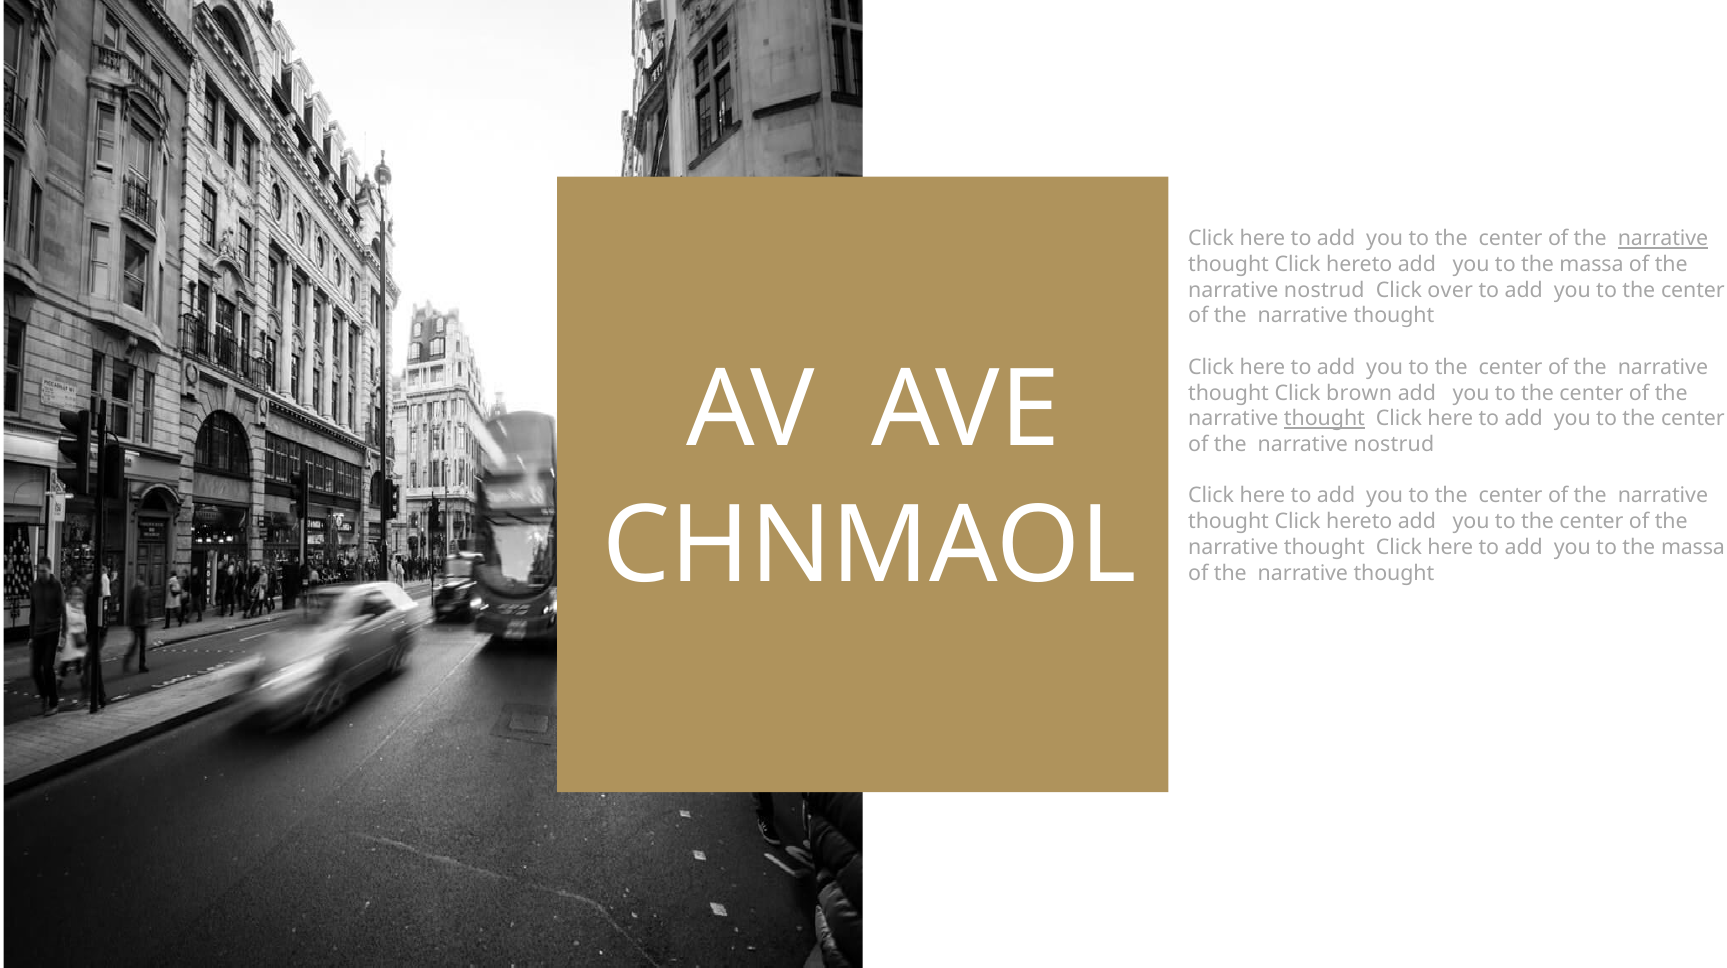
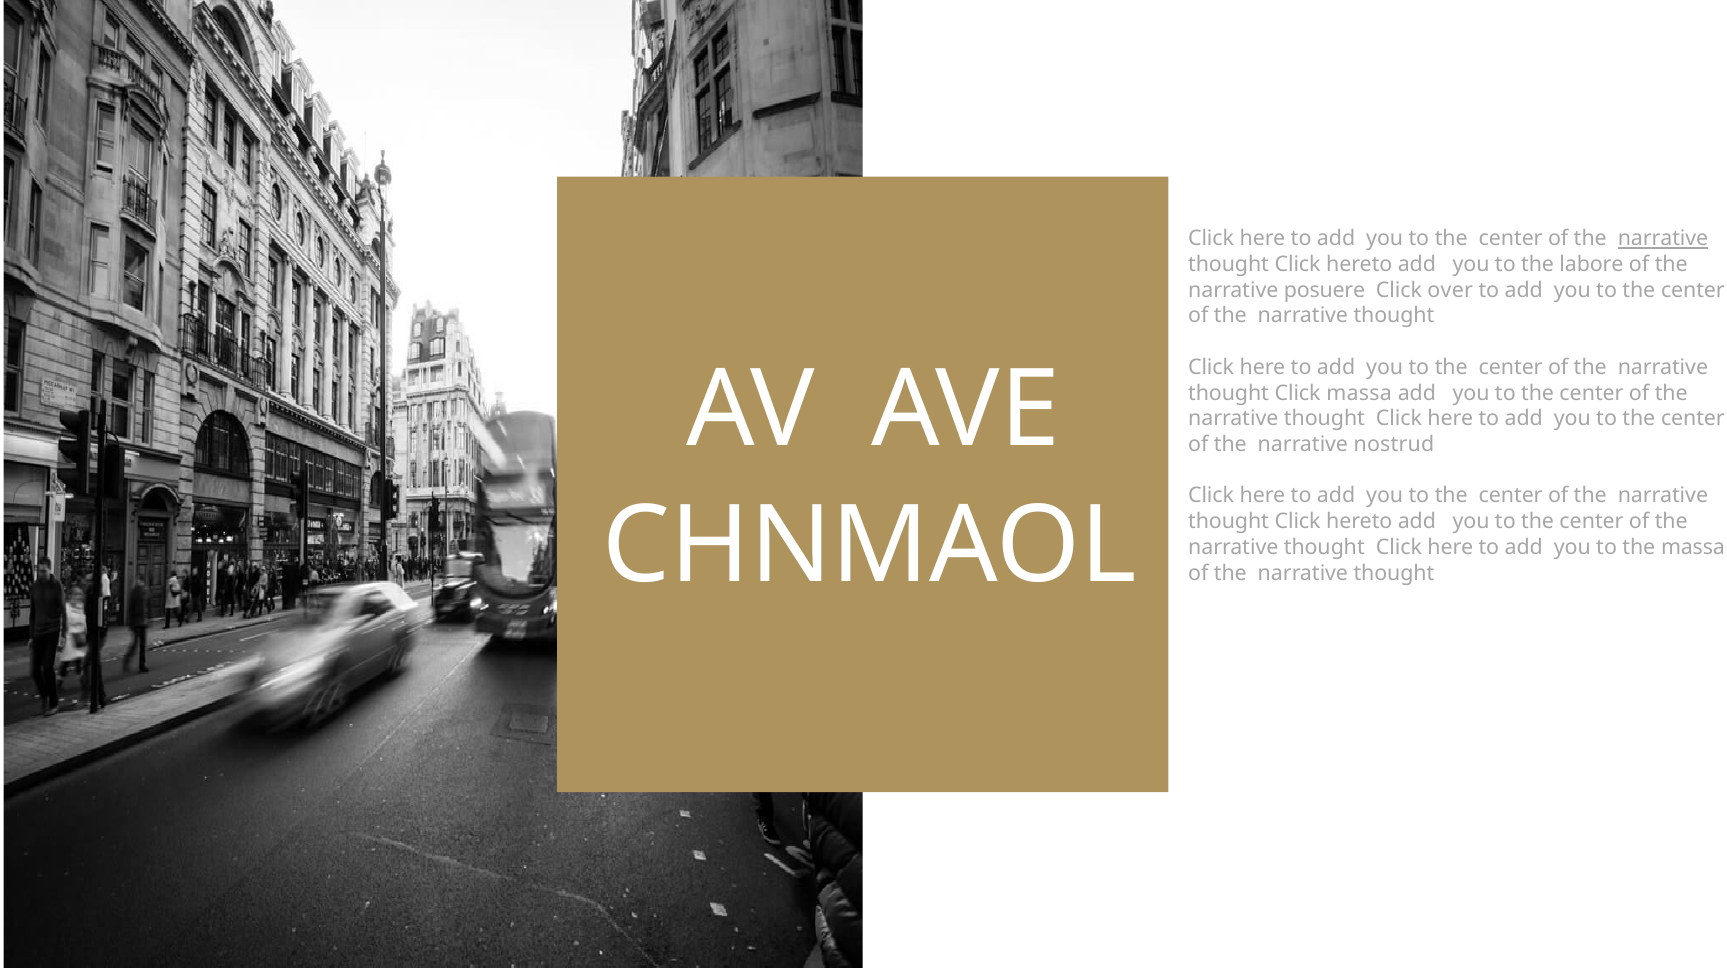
massa at (1592, 264): massa -> labore
nostrud at (1324, 290): nostrud -> posuere
Click brown: brown -> massa
thought at (1324, 418) underline: present -> none
